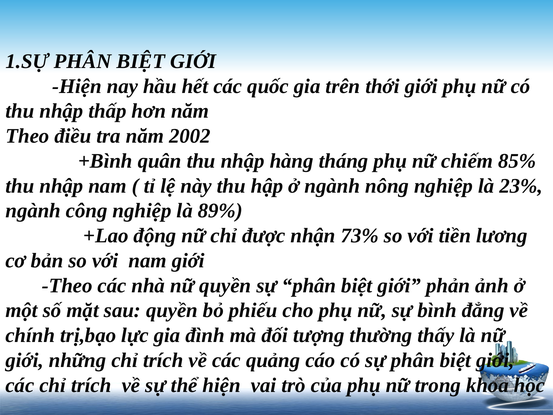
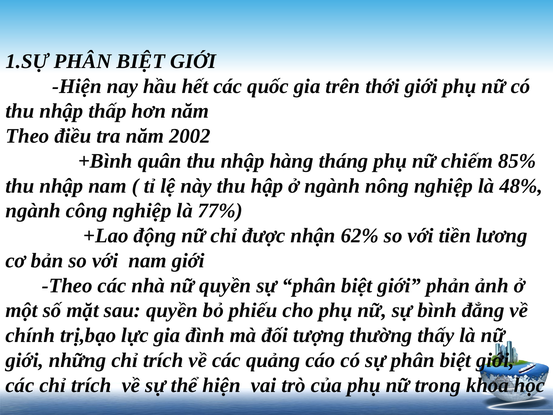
23%: 23% -> 48%
89%: 89% -> 77%
73%: 73% -> 62%
